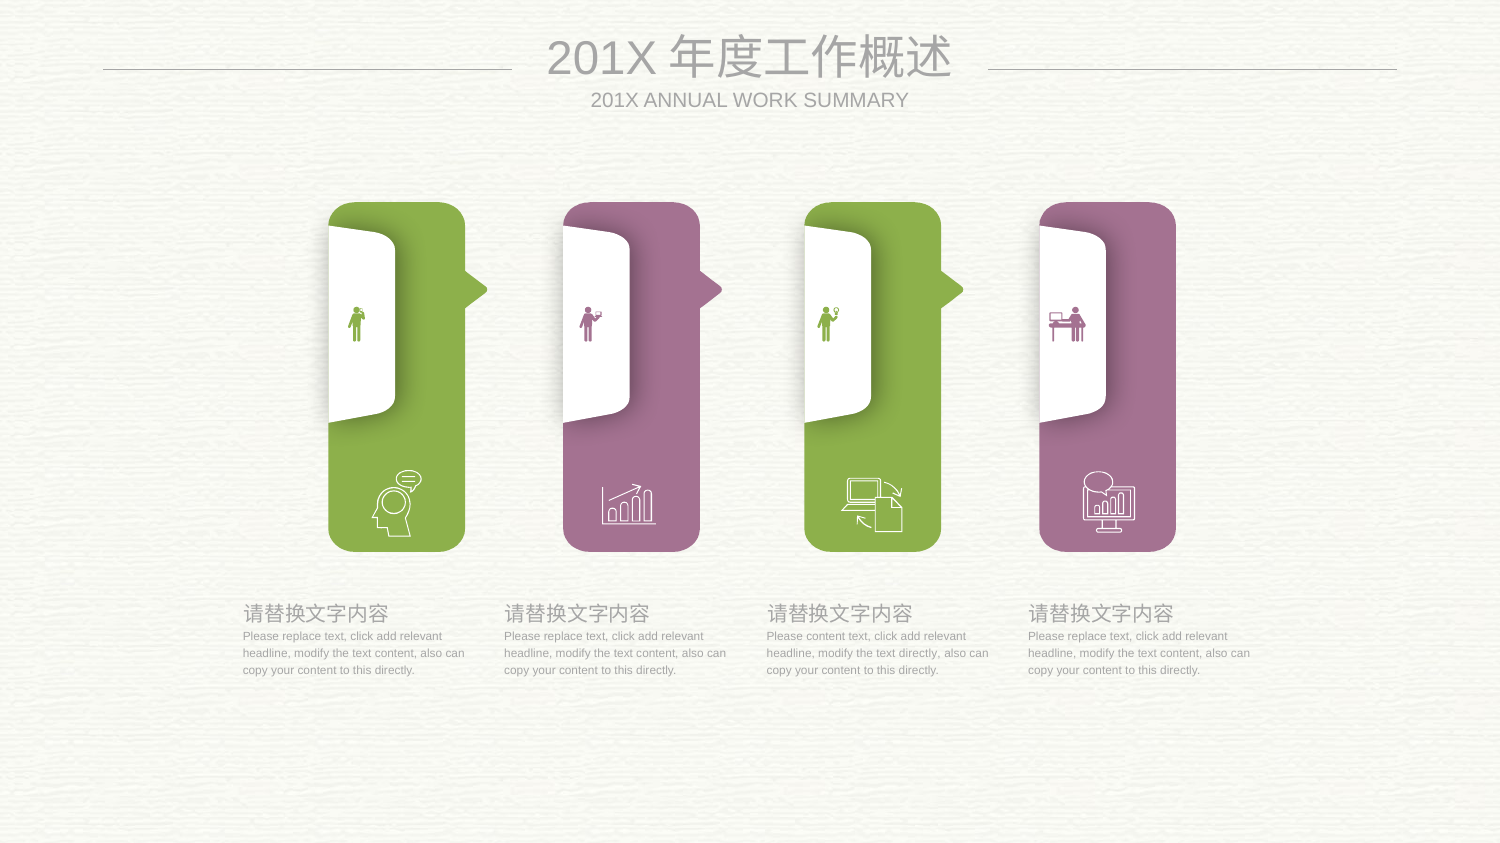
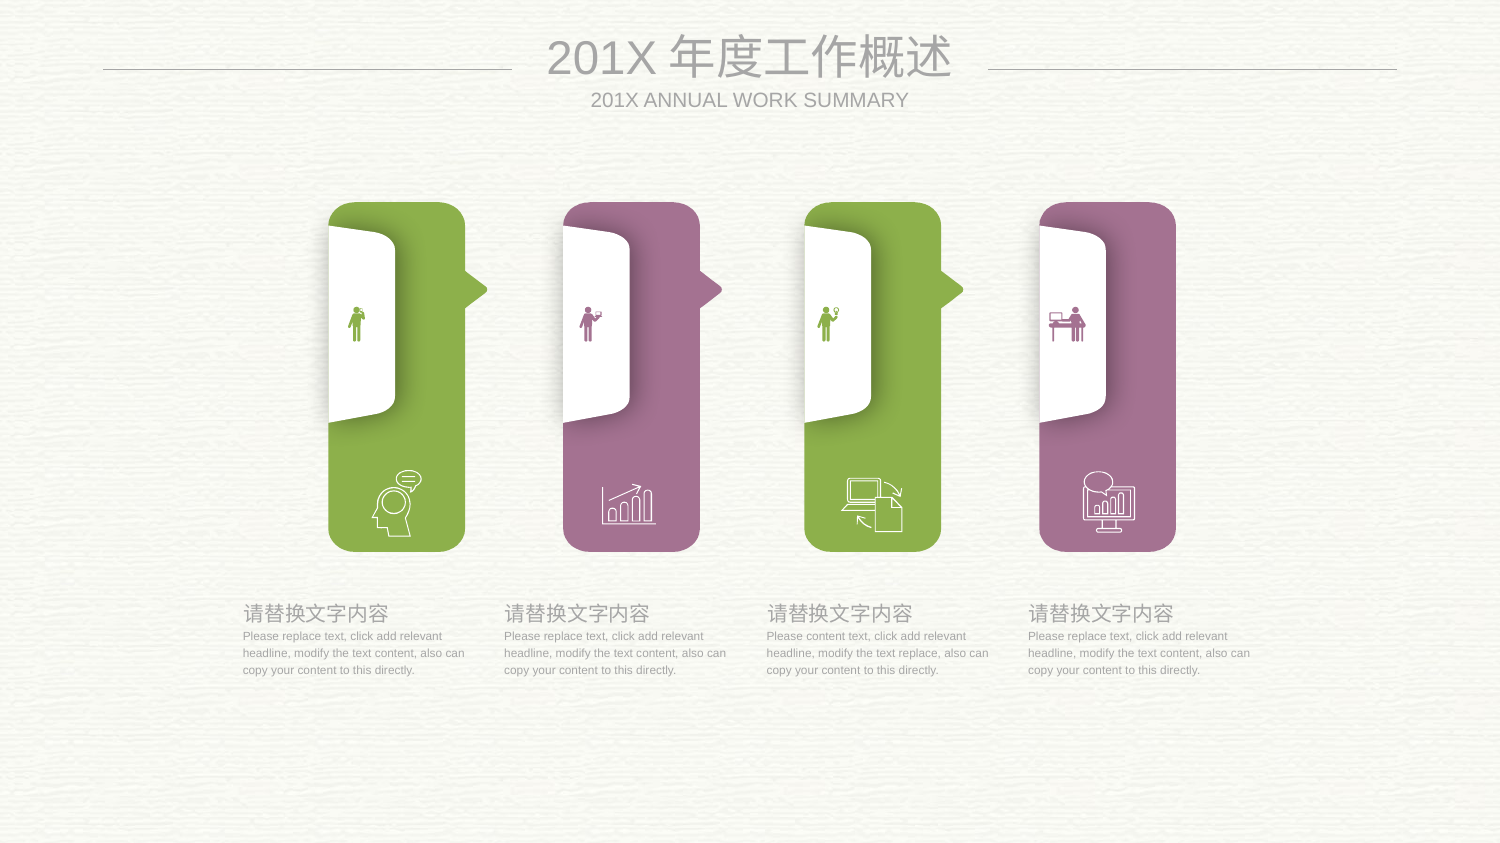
text directly: directly -> replace
